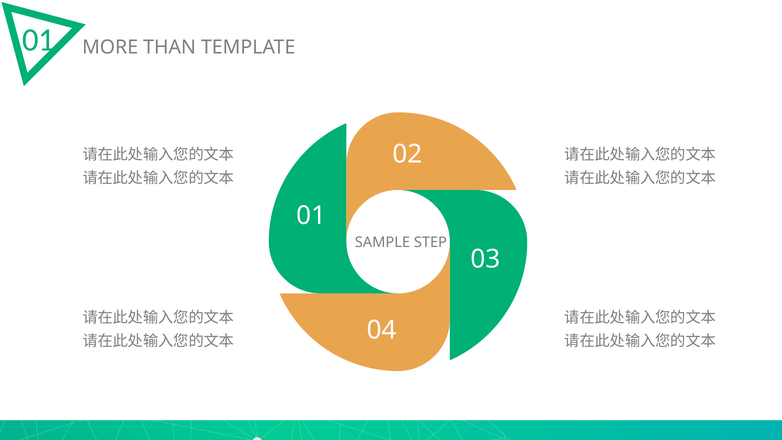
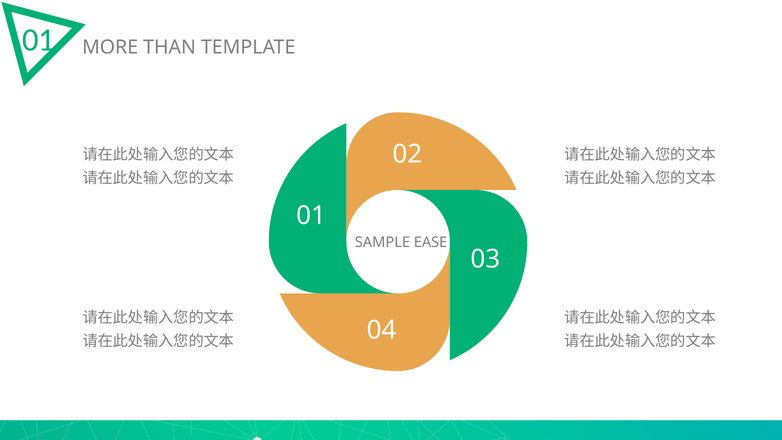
STEP: STEP -> EASE
